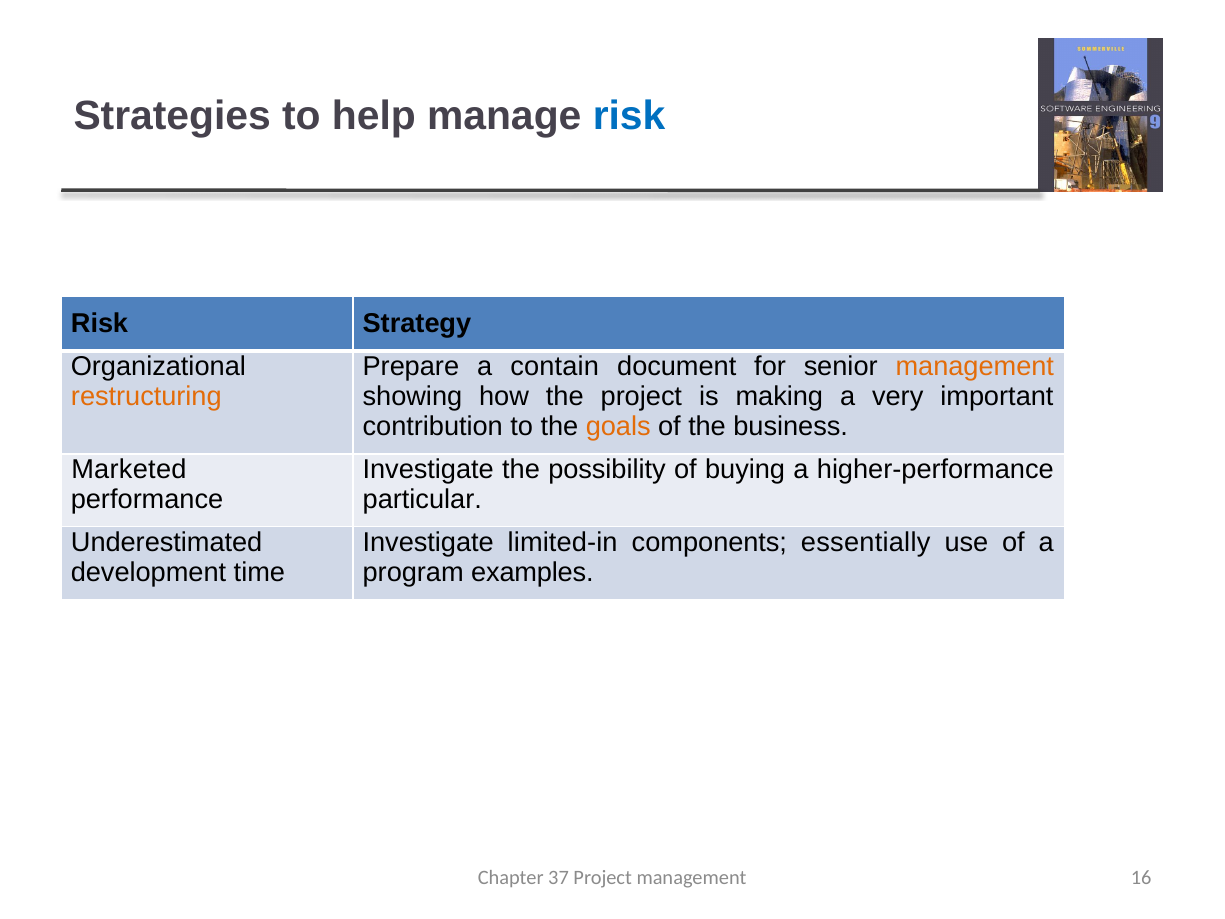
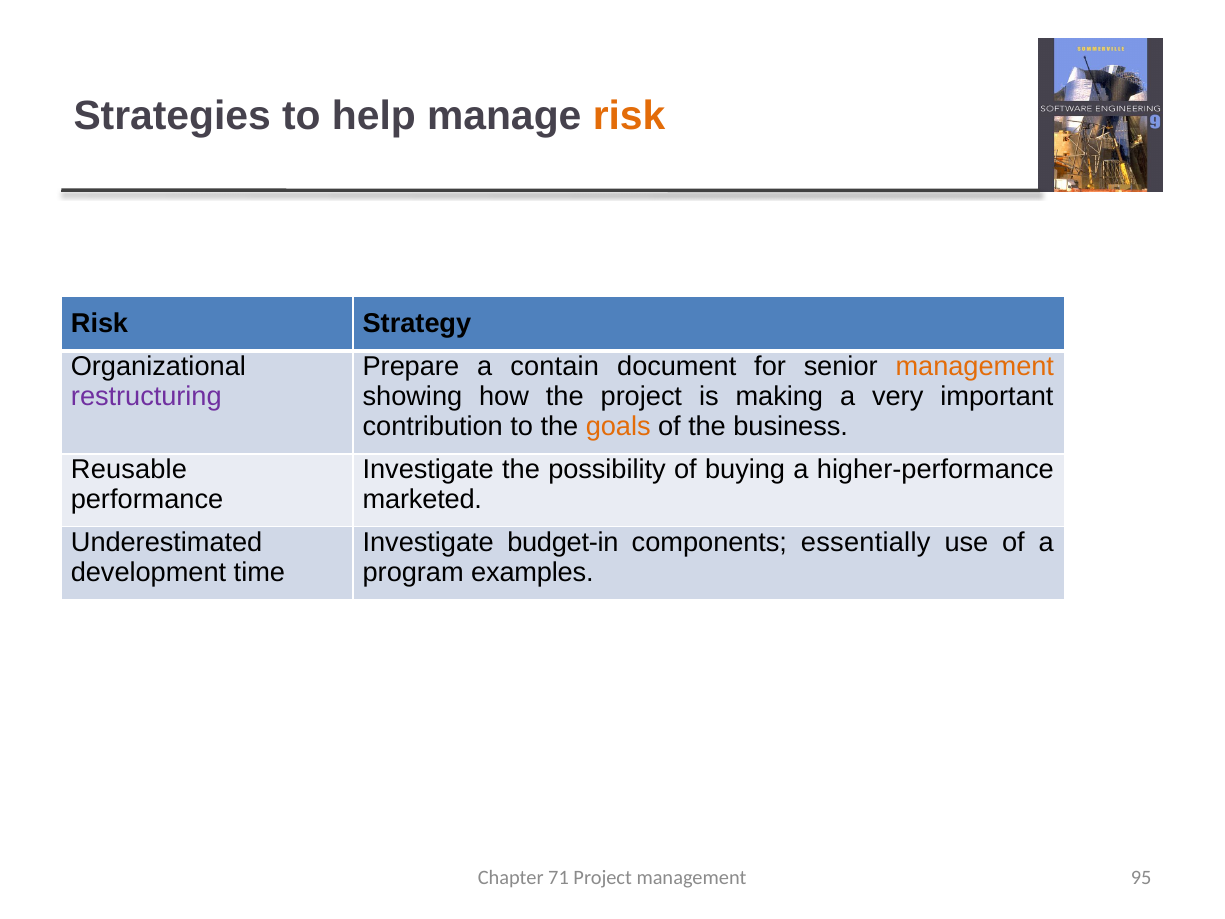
risk at (629, 116) colour: blue -> orange
restructuring colour: orange -> purple
Marketed: Marketed -> Reusable
particular: particular -> marketed
limited-in: limited-in -> budget-in
37: 37 -> 71
16: 16 -> 95
